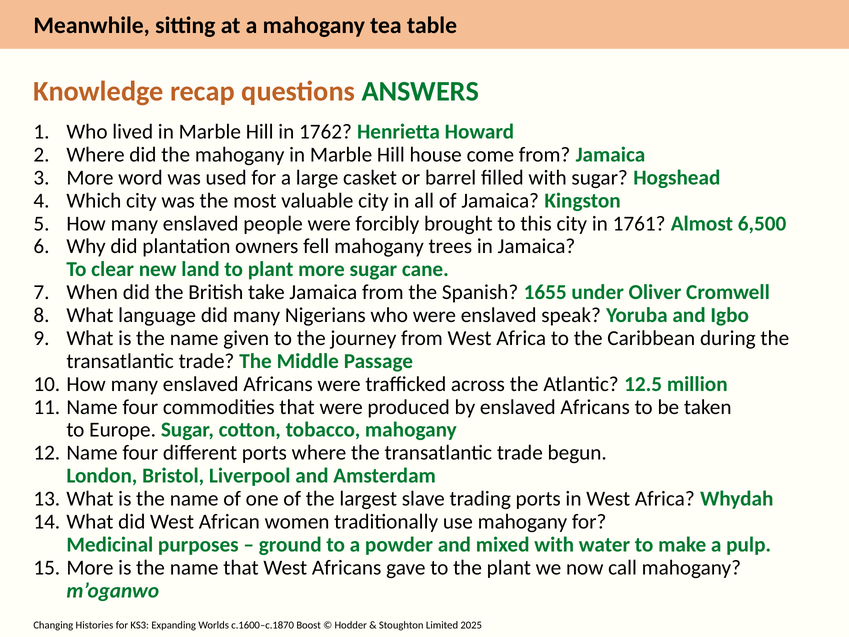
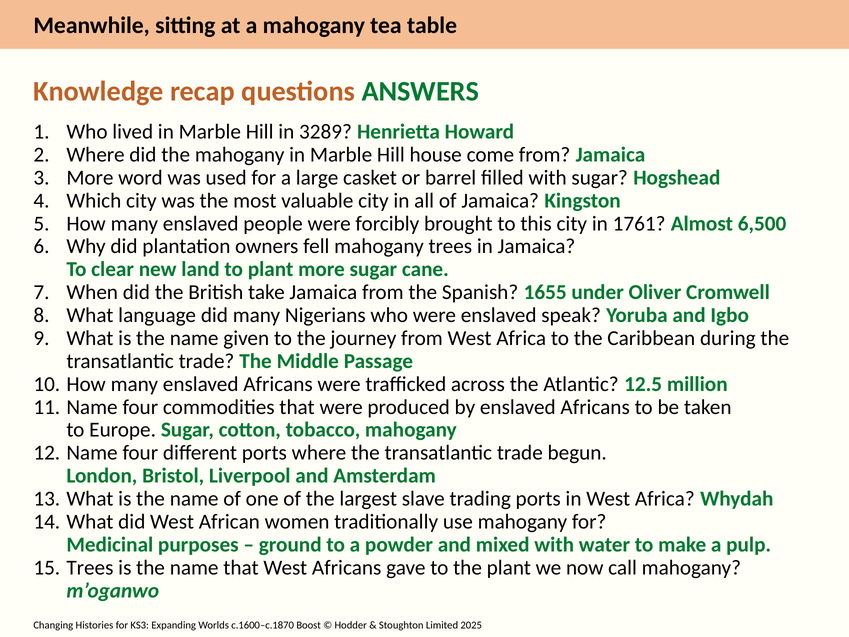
1762: 1762 -> 3289
More at (90, 567): More -> Trees
